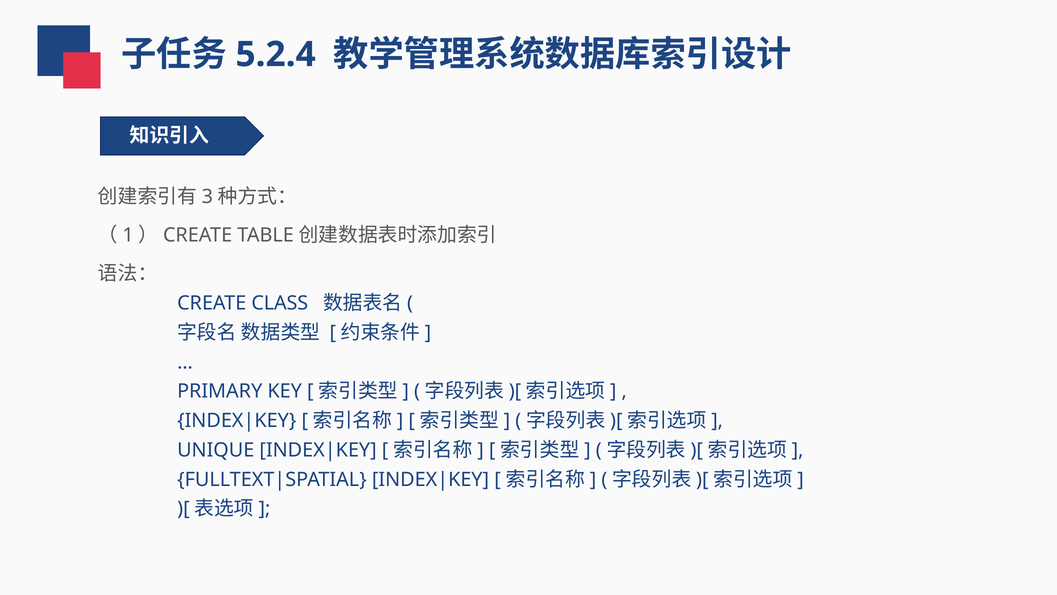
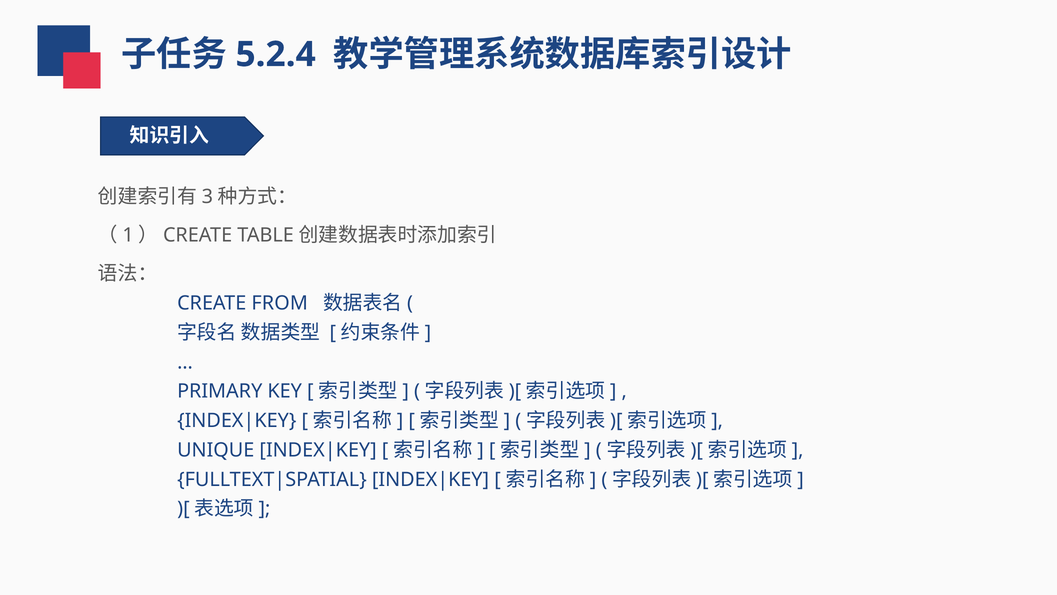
CLASS: CLASS -> FROM
